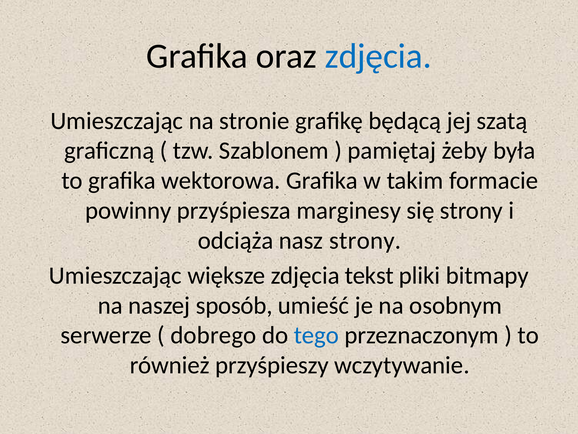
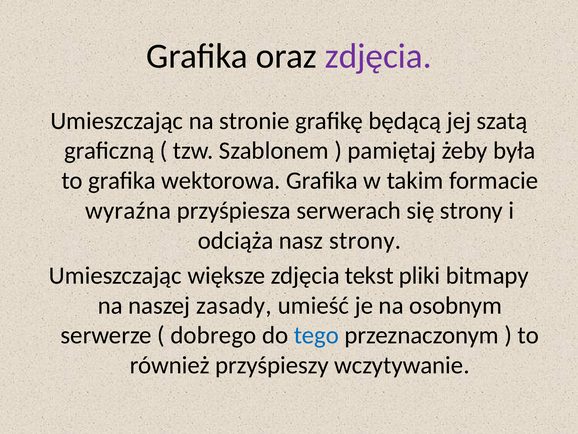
zdjęcia at (378, 56) colour: blue -> purple
powinny: powinny -> wyraźna
marginesy: marginesy -> serwerach
sposób: sposób -> zasady
